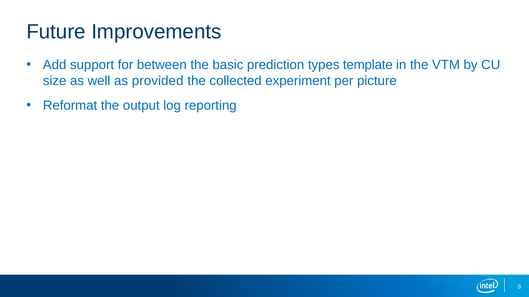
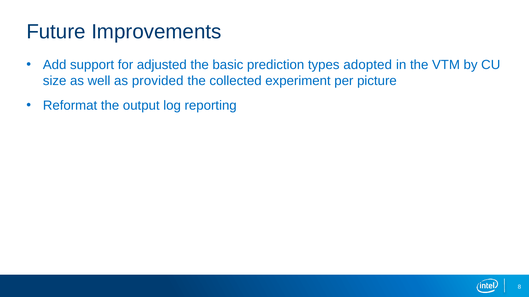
between: between -> adjusted
template: template -> adopted
